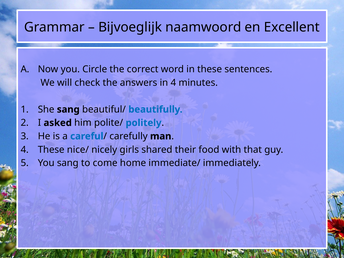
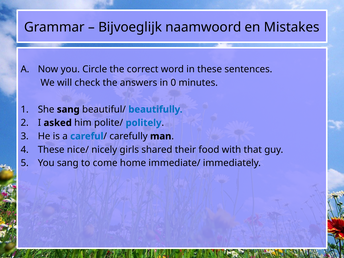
Excellent: Excellent -> Mistakes
in 4: 4 -> 0
